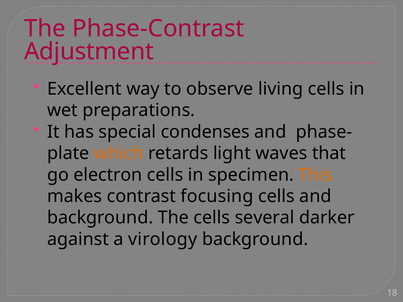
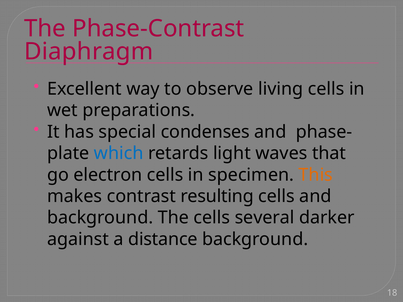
Adjustment: Adjustment -> Diaphragm
which colour: orange -> blue
focusing: focusing -> resulting
virology: virology -> distance
